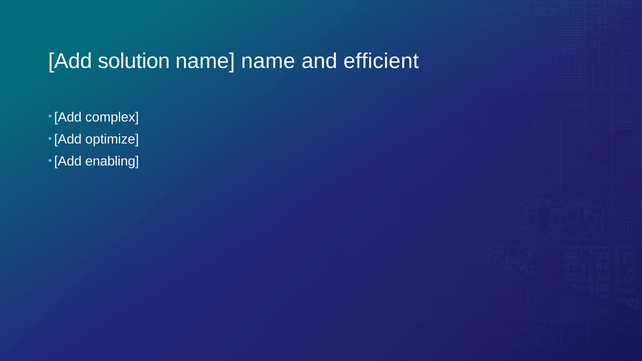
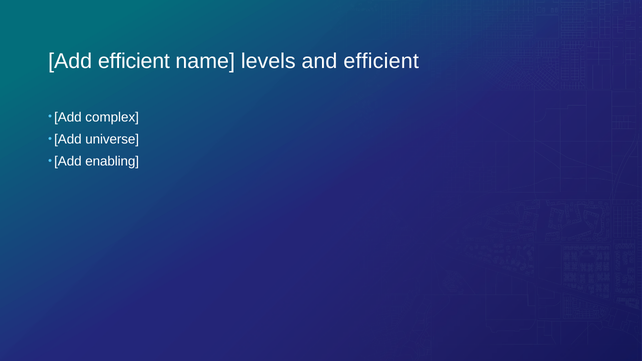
Add solution: solution -> efficient
name name: name -> levels
optimize: optimize -> universe
